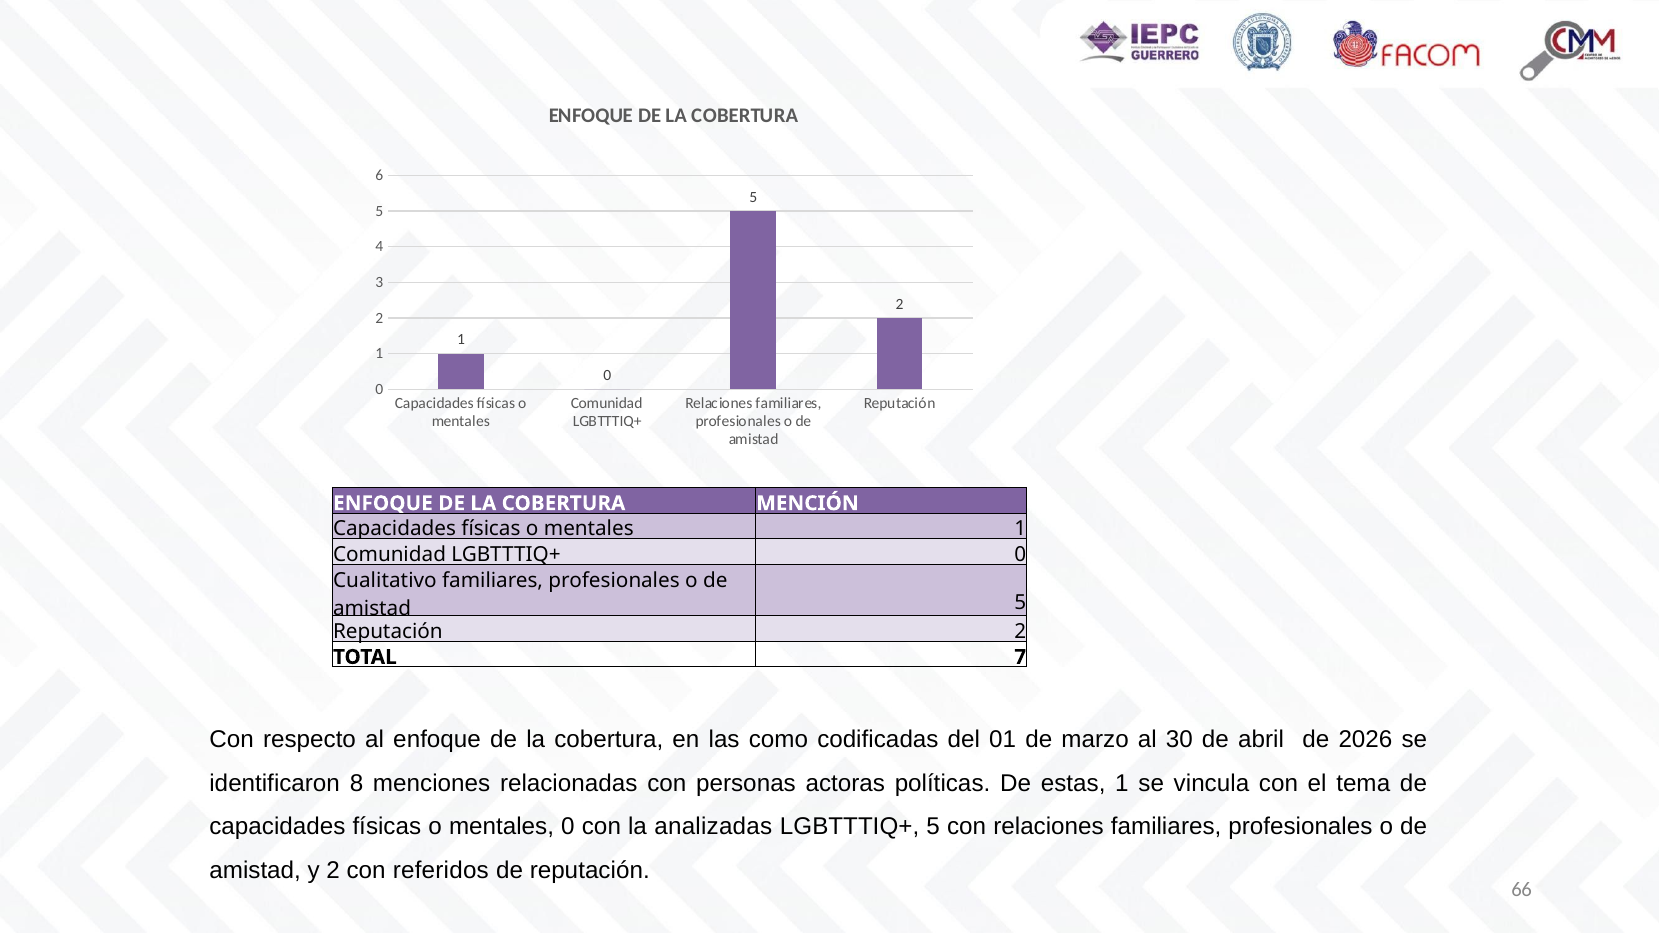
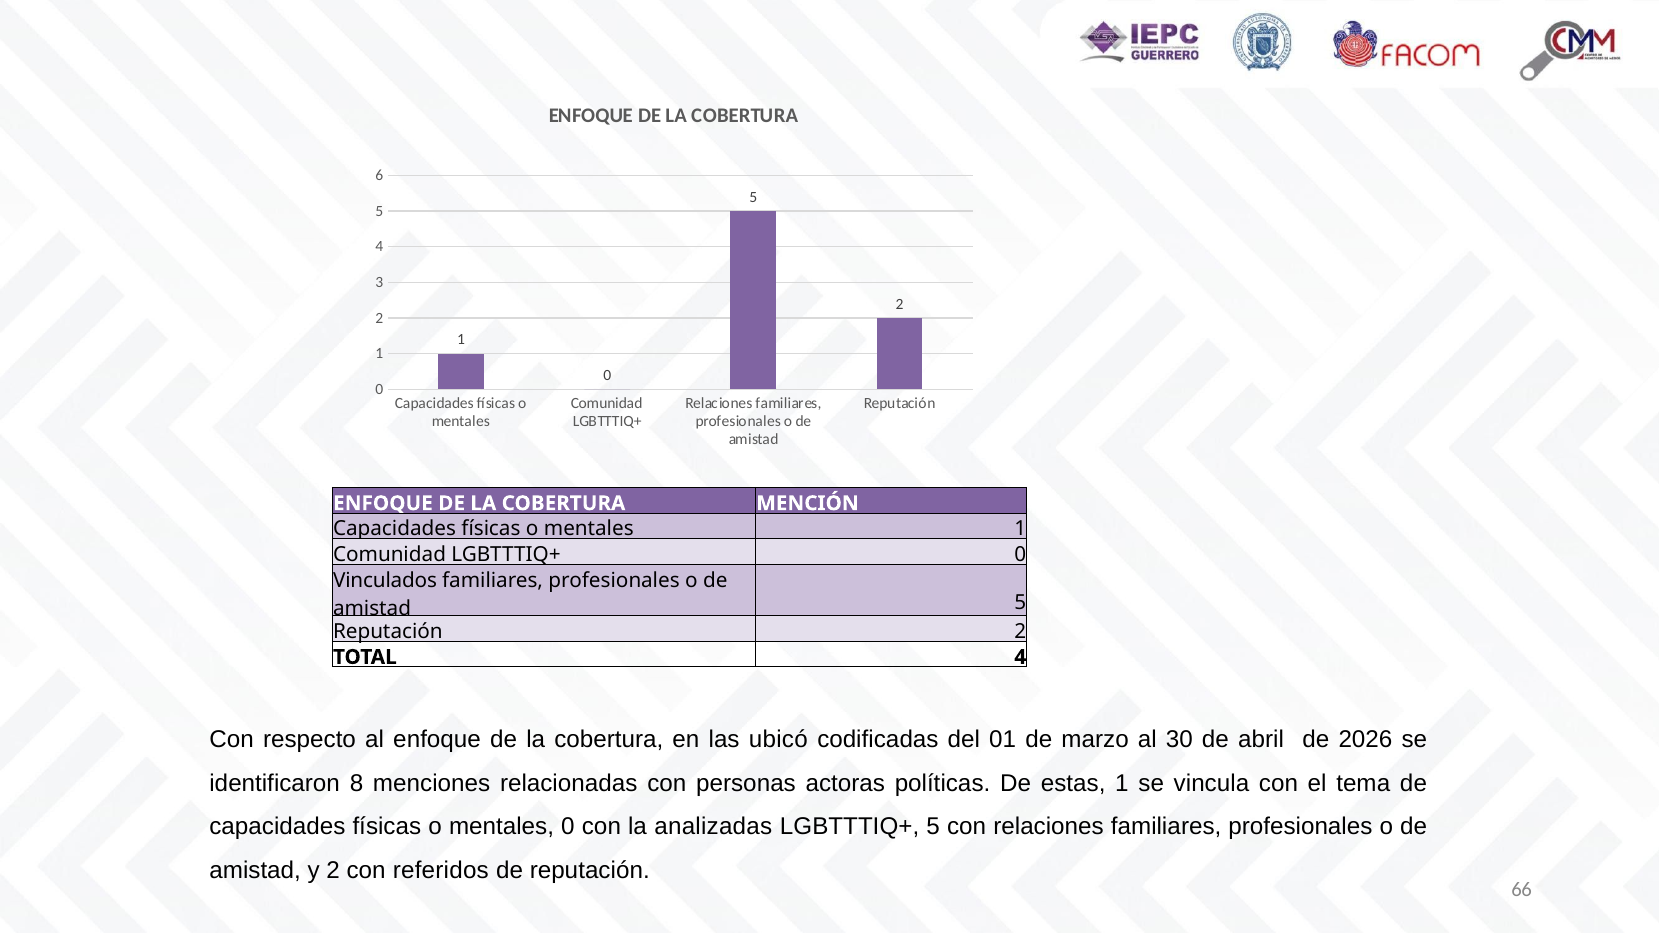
Cualitativo: Cualitativo -> Vinculados
TOTAL 7: 7 -> 4
como: como -> ubicó
